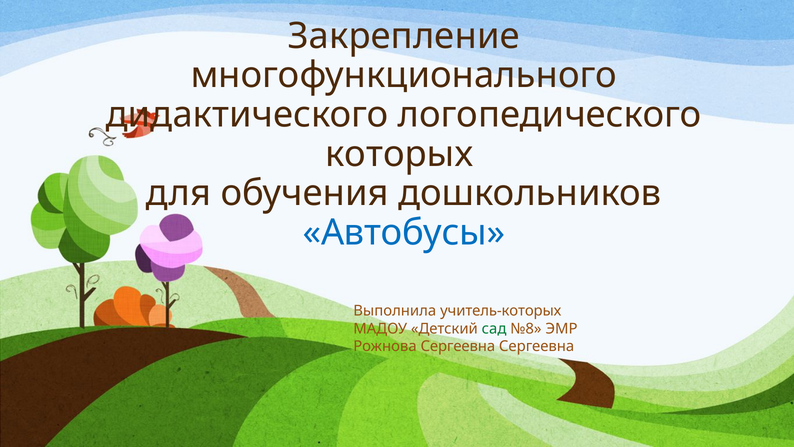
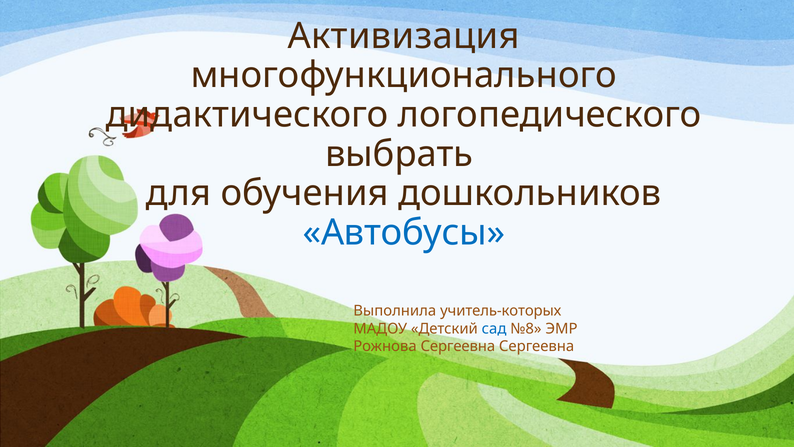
Закрепление: Закрепление -> Активизация
которых: которых -> выбрать
сад colour: green -> blue
